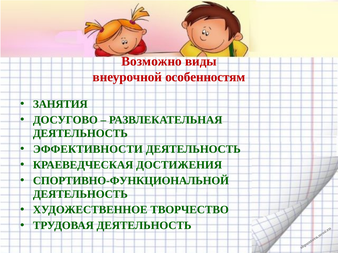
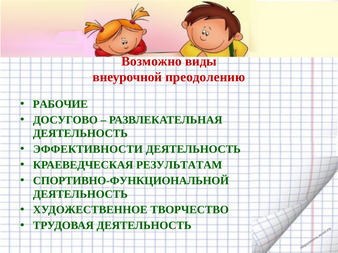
особенностям: особенностям -> преодолению
ЗАНЯТИЯ: ЗАНЯТИЯ -> РАБОЧИЕ
ДОСТИЖЕНИЯ: ДОСТИЖЕНИЯ -> РЕЗУЛЬТАТАМ
